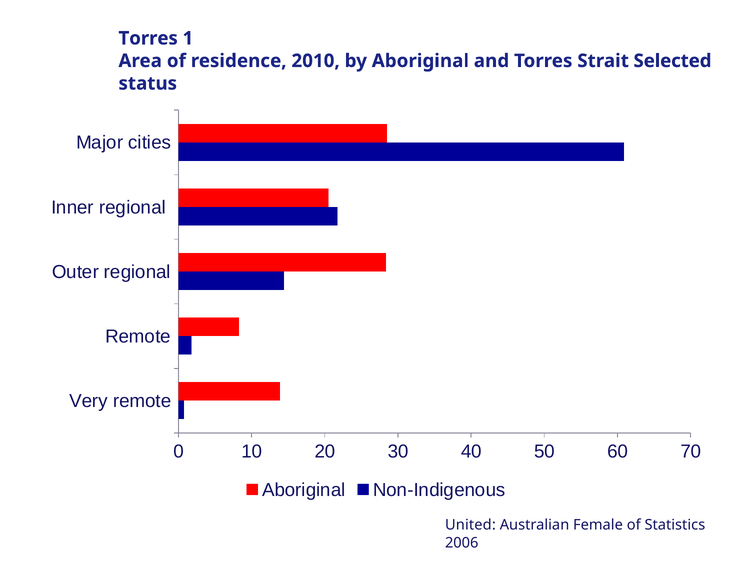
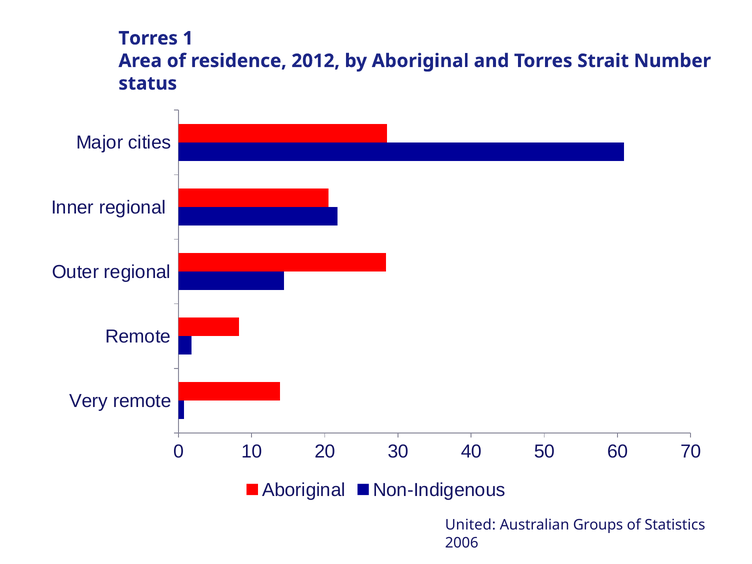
2010: 2010 -> 2012
Selected: Selected -> Number
Female: Female -> Groups
